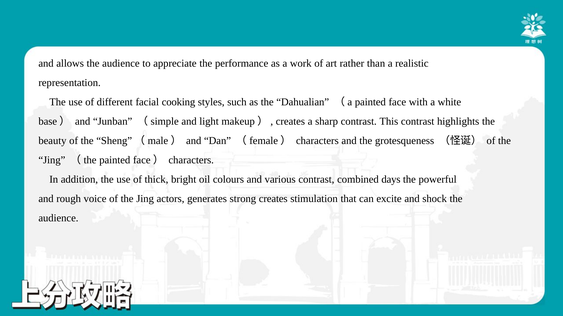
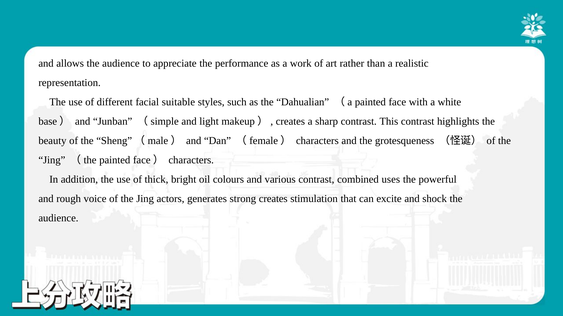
cooking: cooking -> suitable
days: days -> uses
